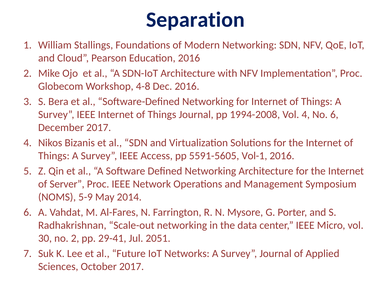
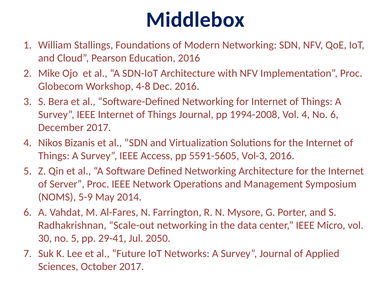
Separation: Separation -> Middlebox
Vol-1: Vol-1 -> Vol-3
no 2: 2 -> 5
2051: 2051 -> 2050
